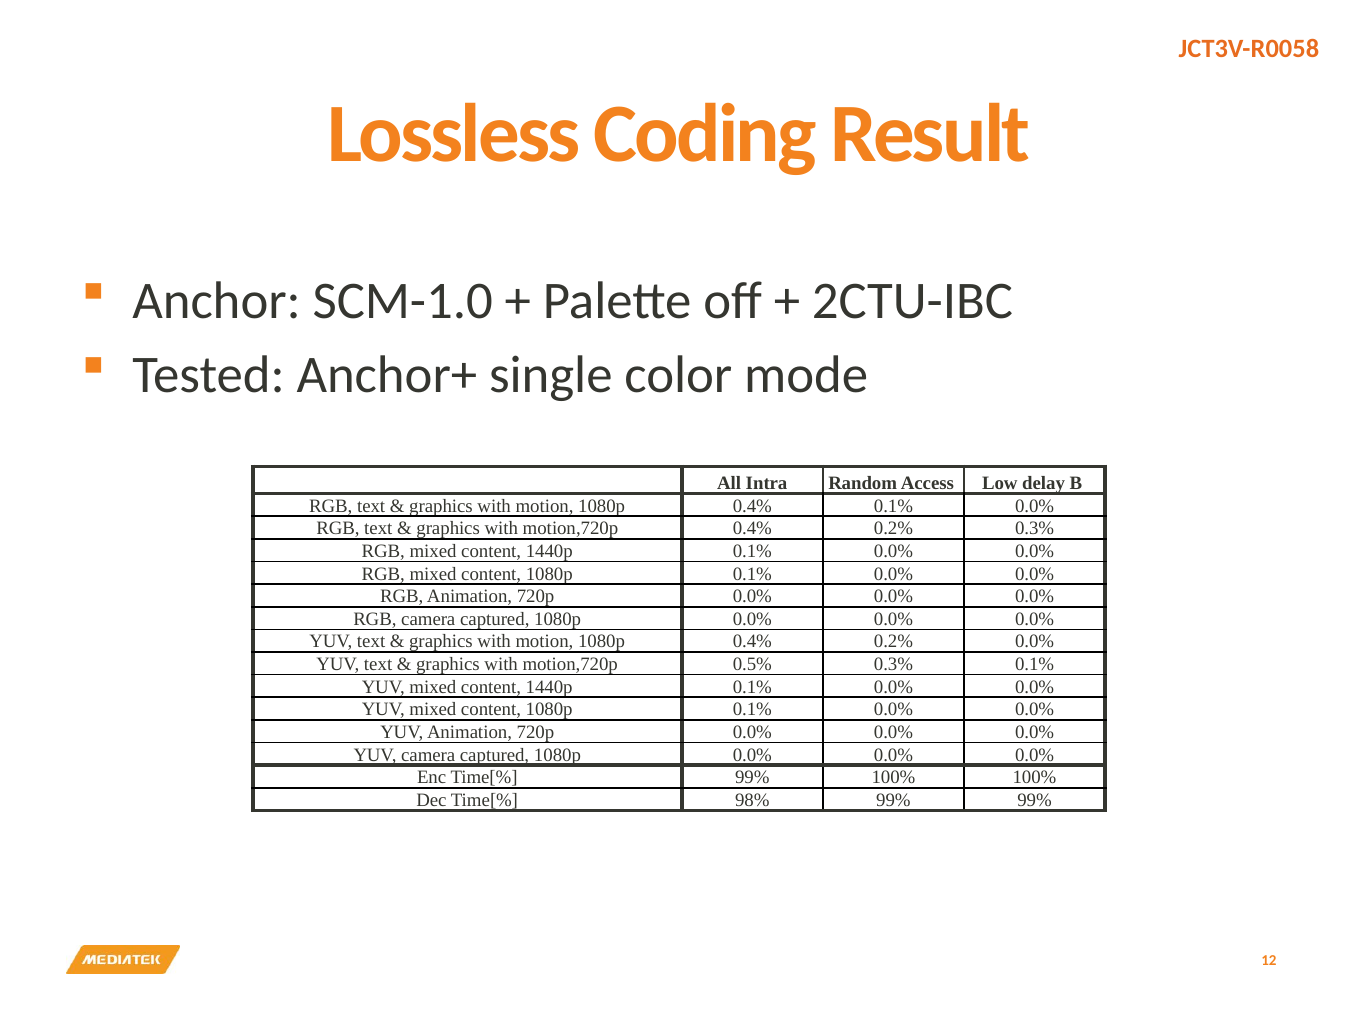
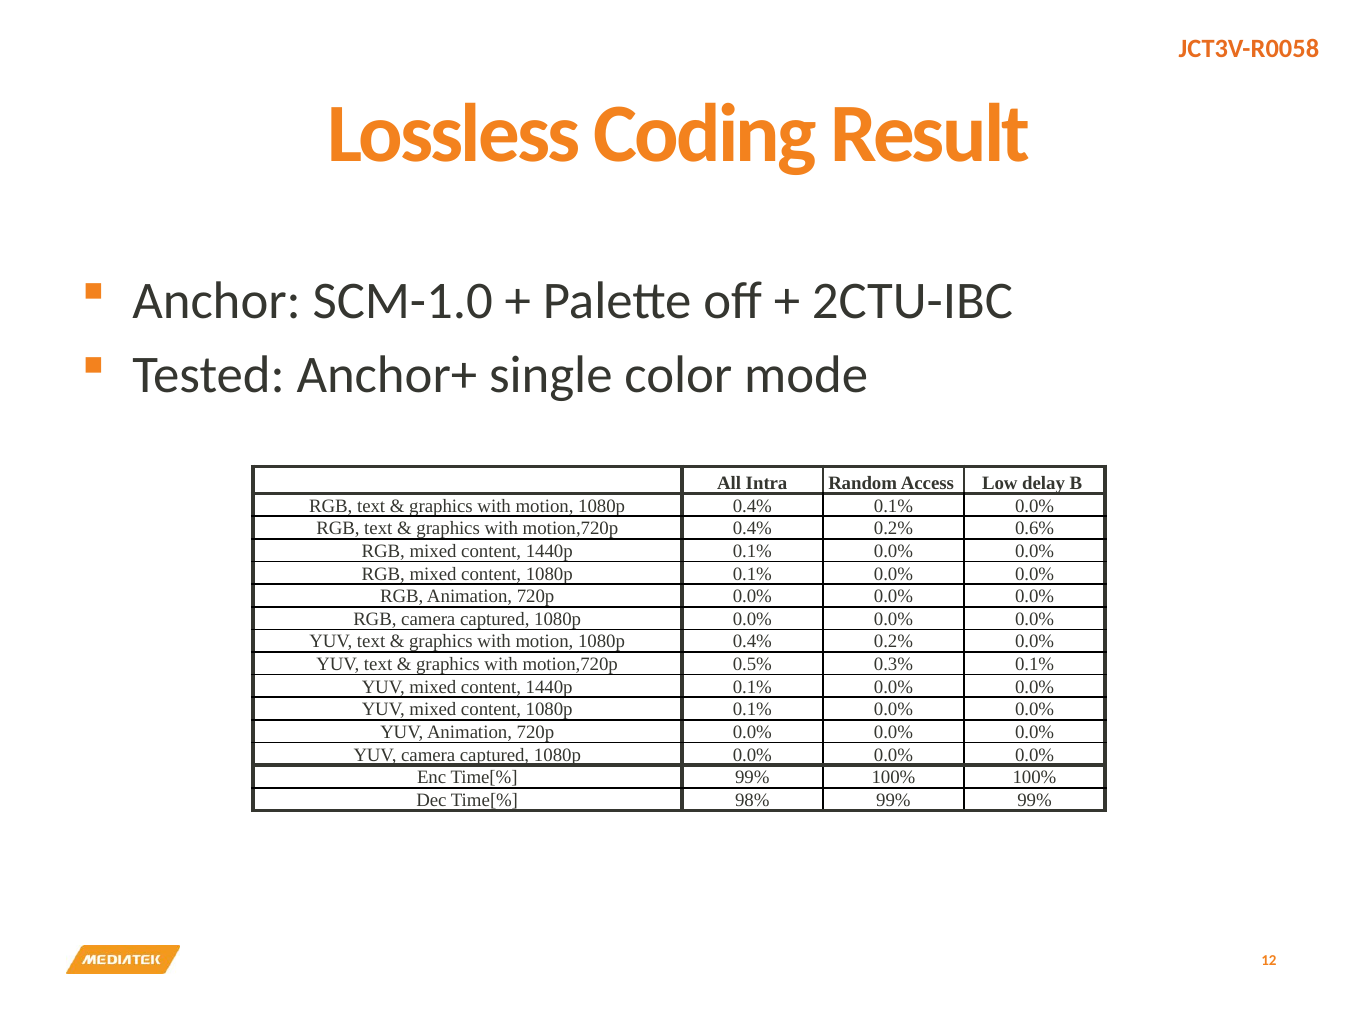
0.2% 0.3%: 0.3% -> 0.6%
